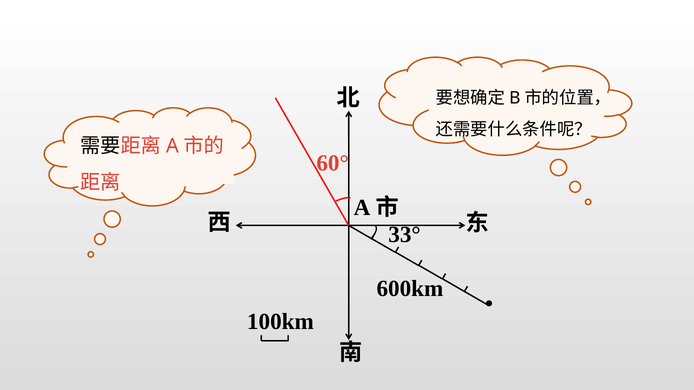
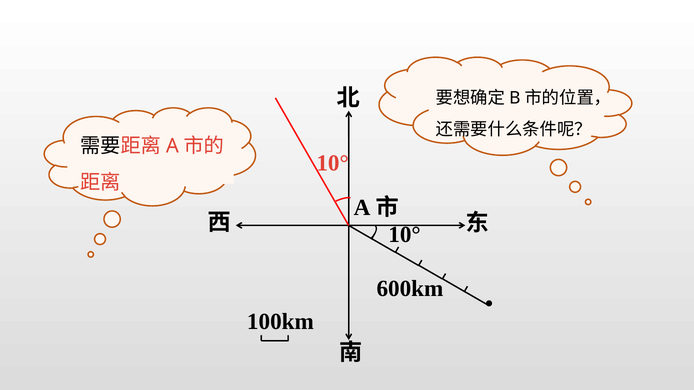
60° at (333, 163): 60° -> 10°
33° at (405, 235): 33° -> 10°
